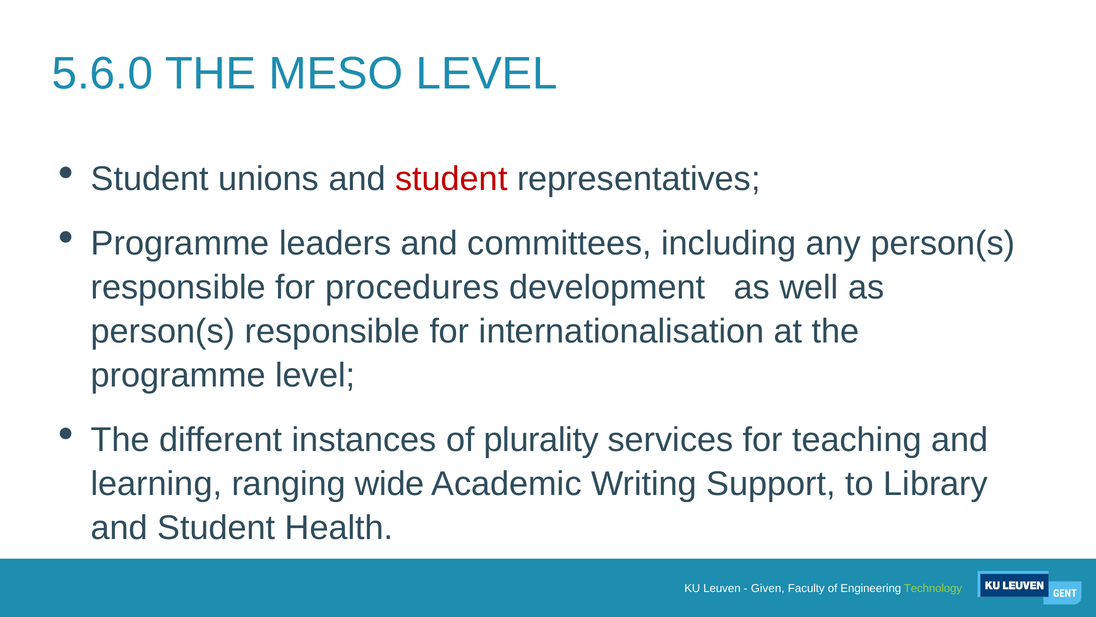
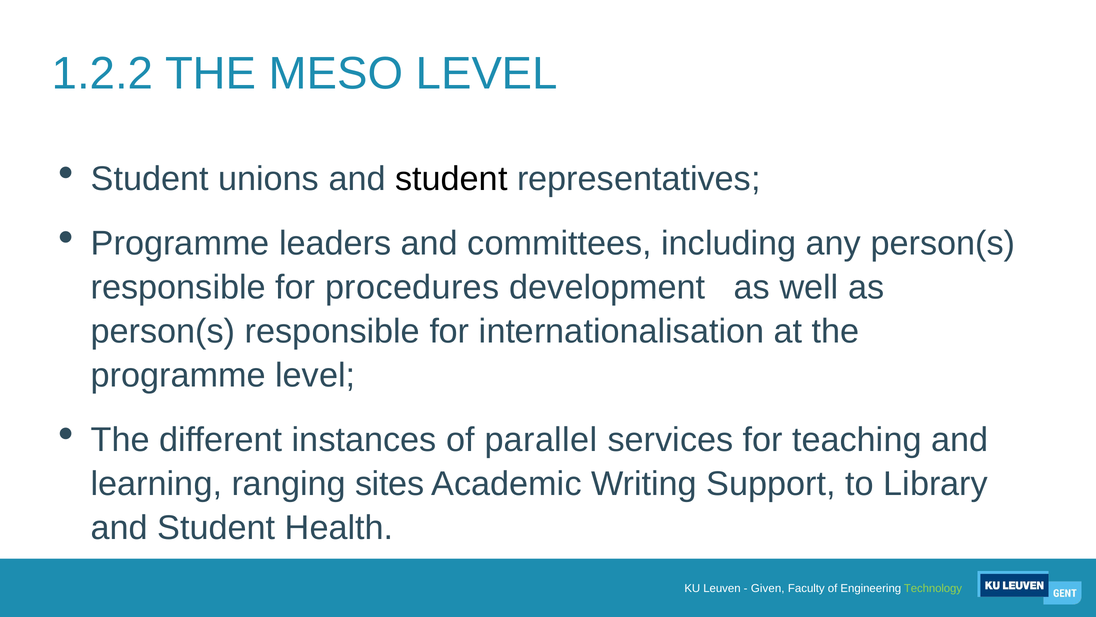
5.6.0: 5.6.0 -> 1.2.2
student at (451, 179) colour: red -> black
plurality: plurality -> parallel
wide: wide -> sites
